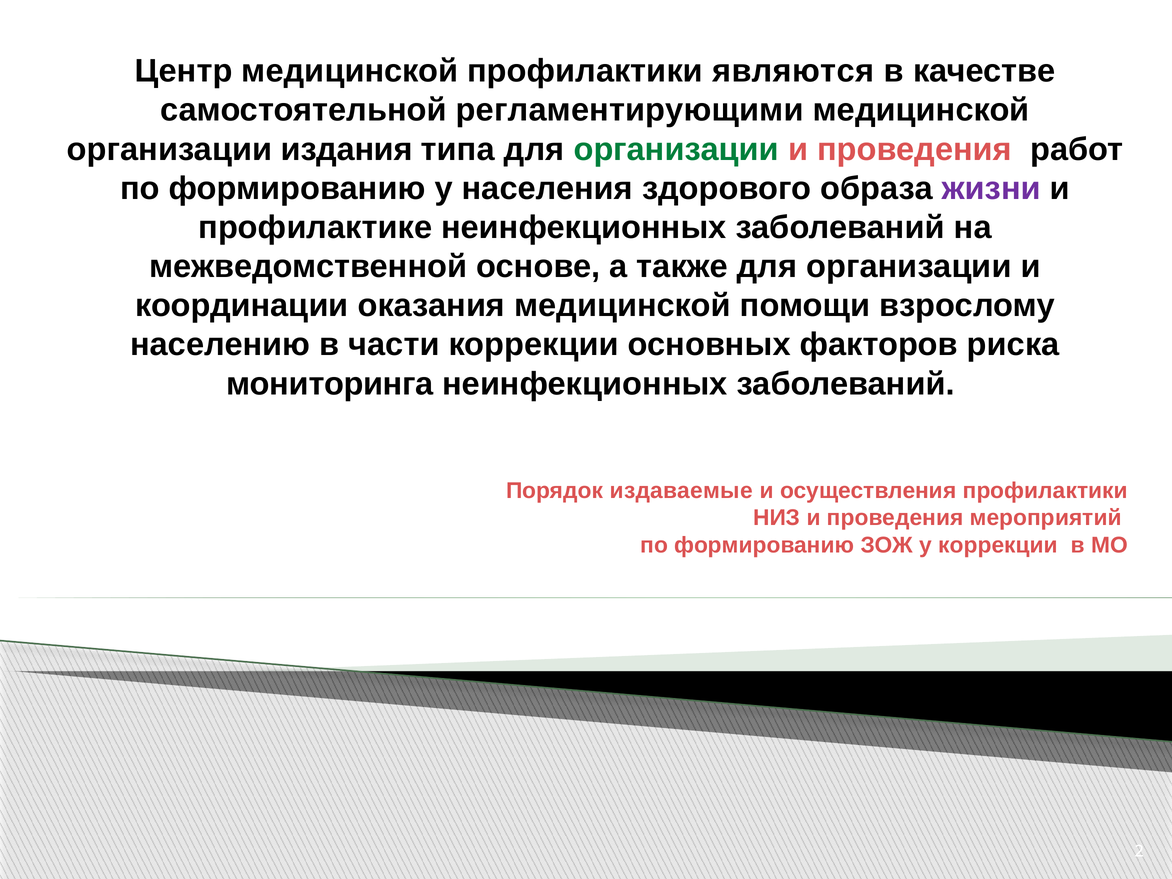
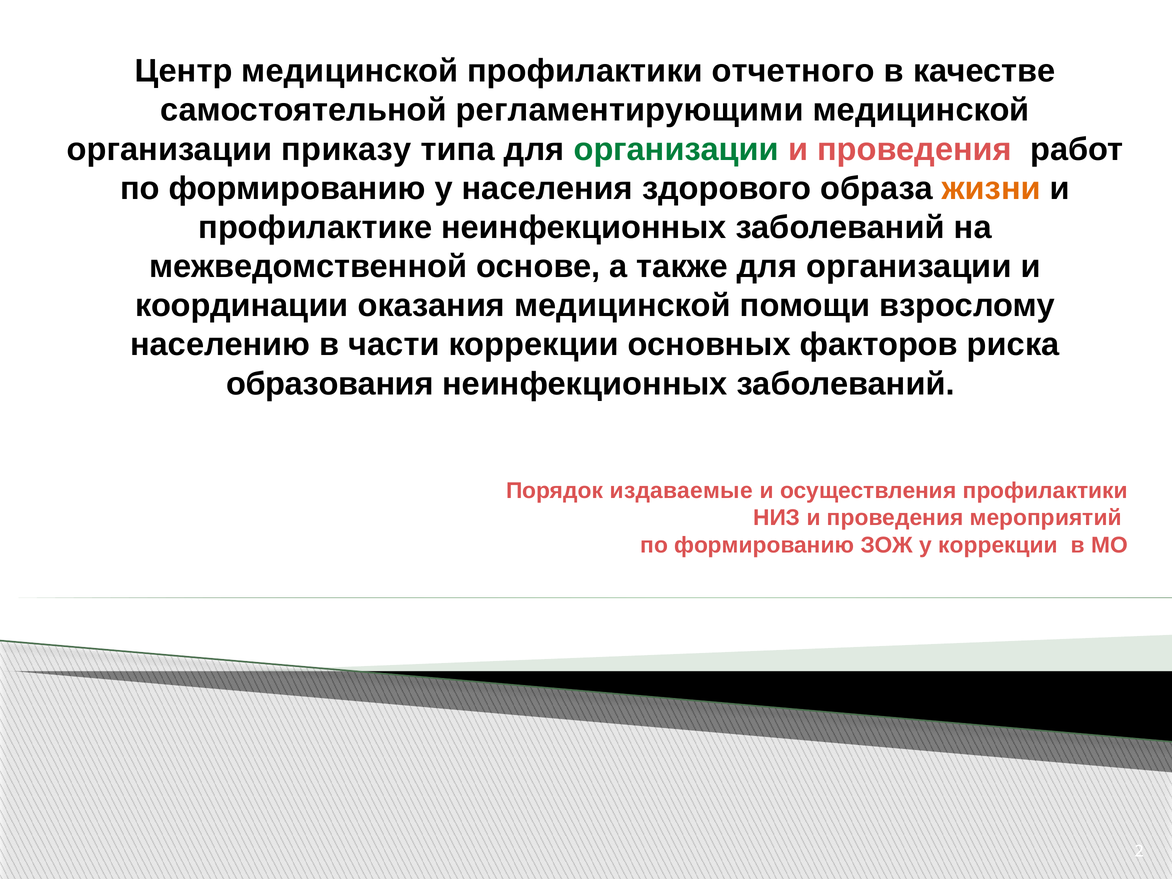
являются: являются -> отчетного
издания: издания -> приказу
жизни colour: purple -> orange
мониторинга: мониторинга -> образования
